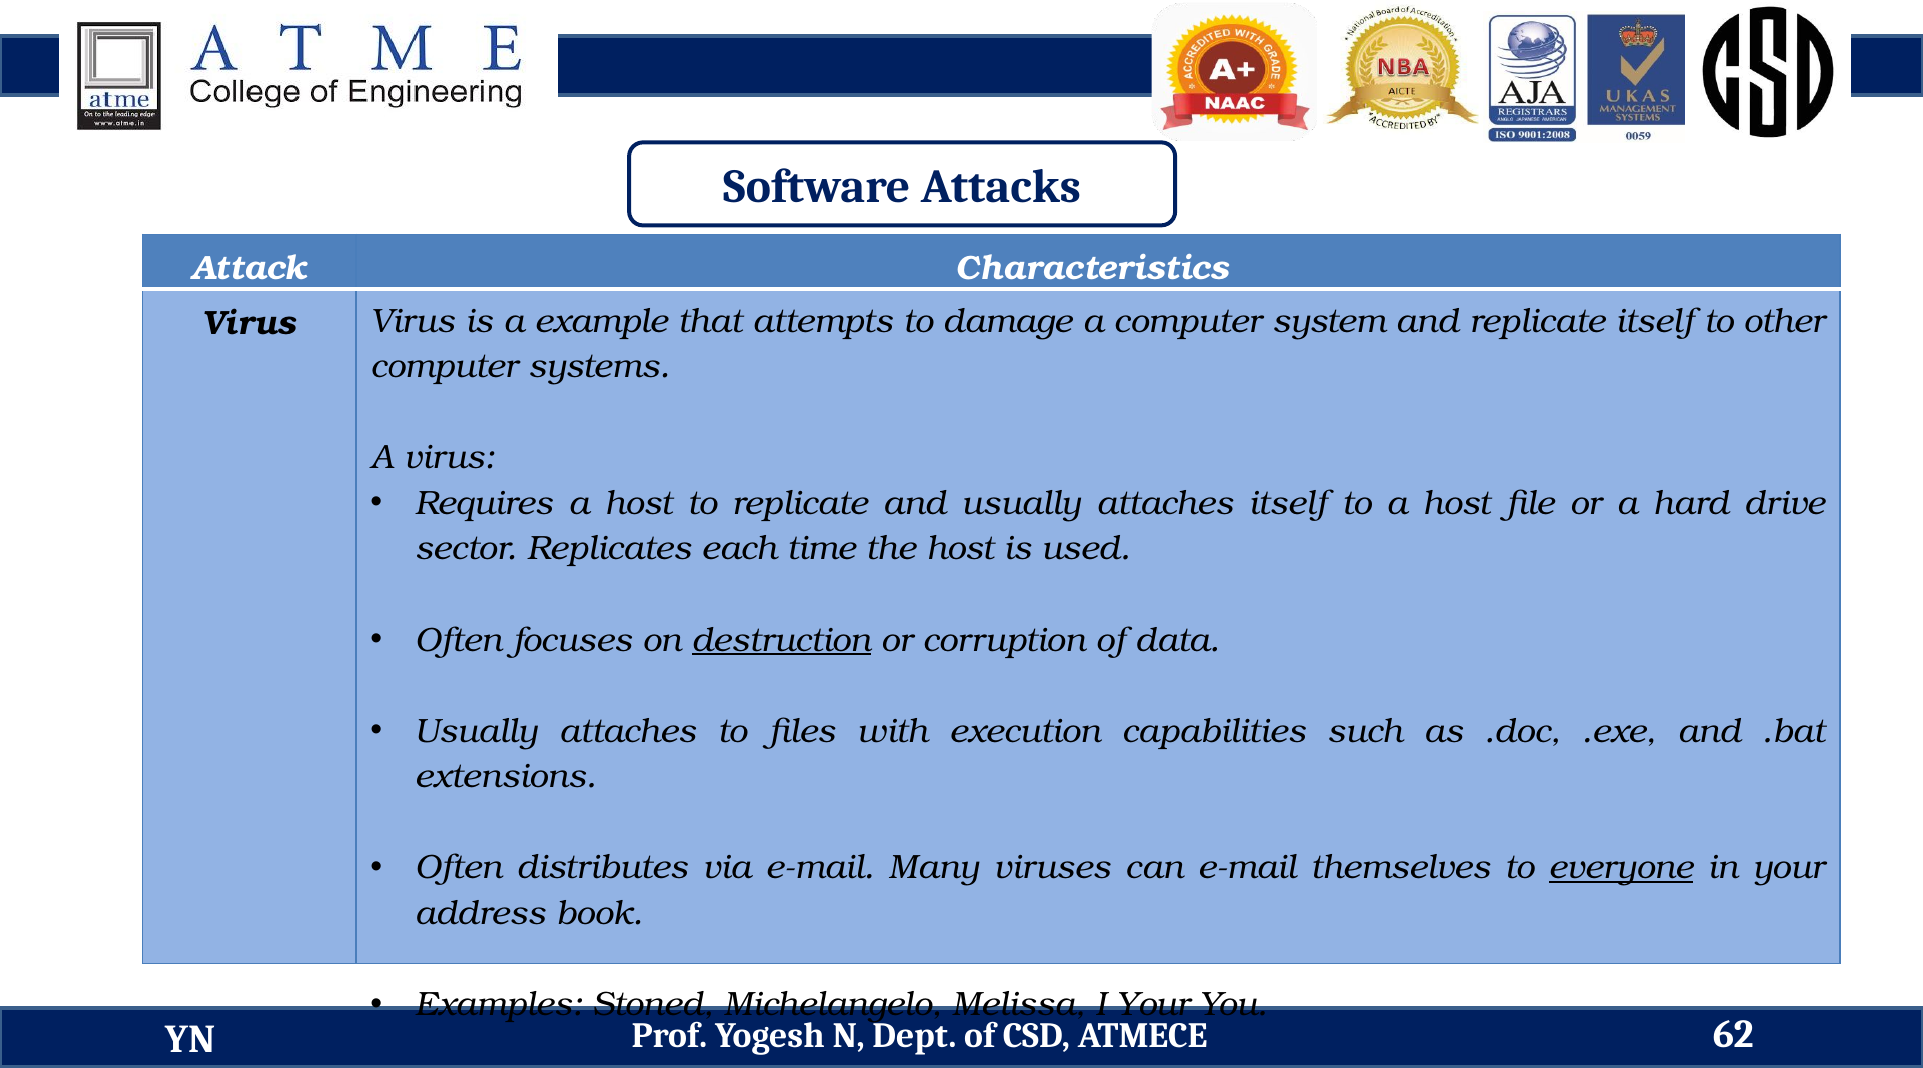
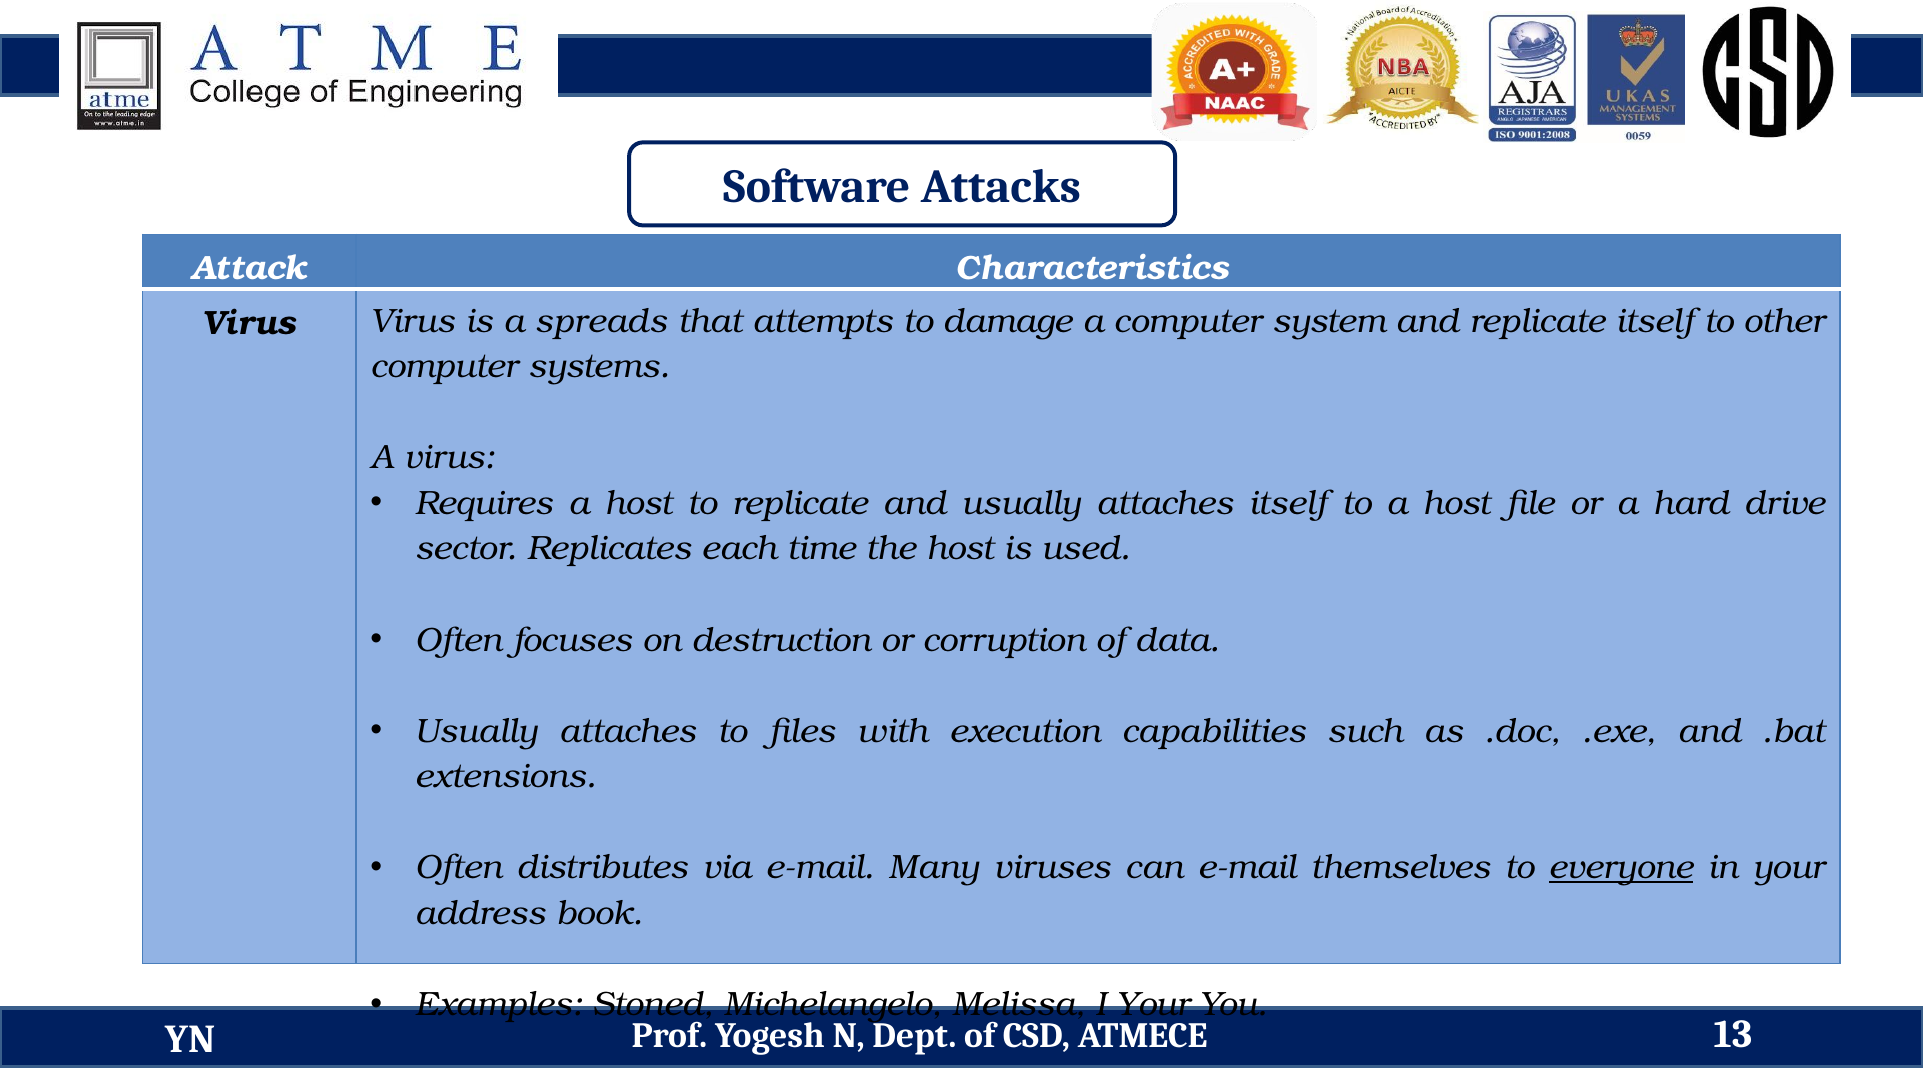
example: example -> spreads
destruction underline: present -> none
62: 62 -> 13
